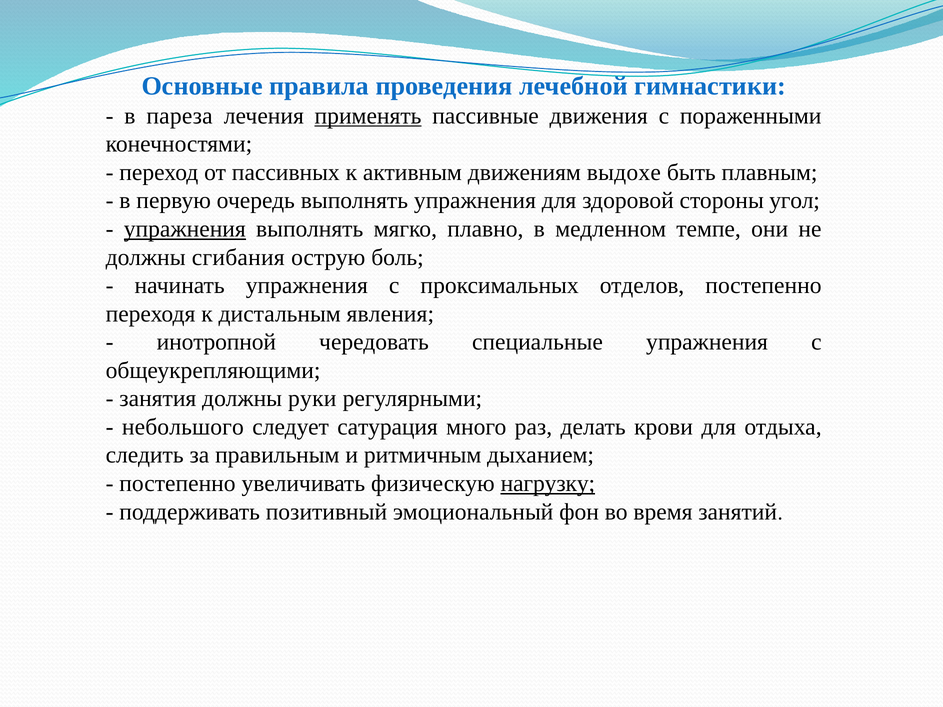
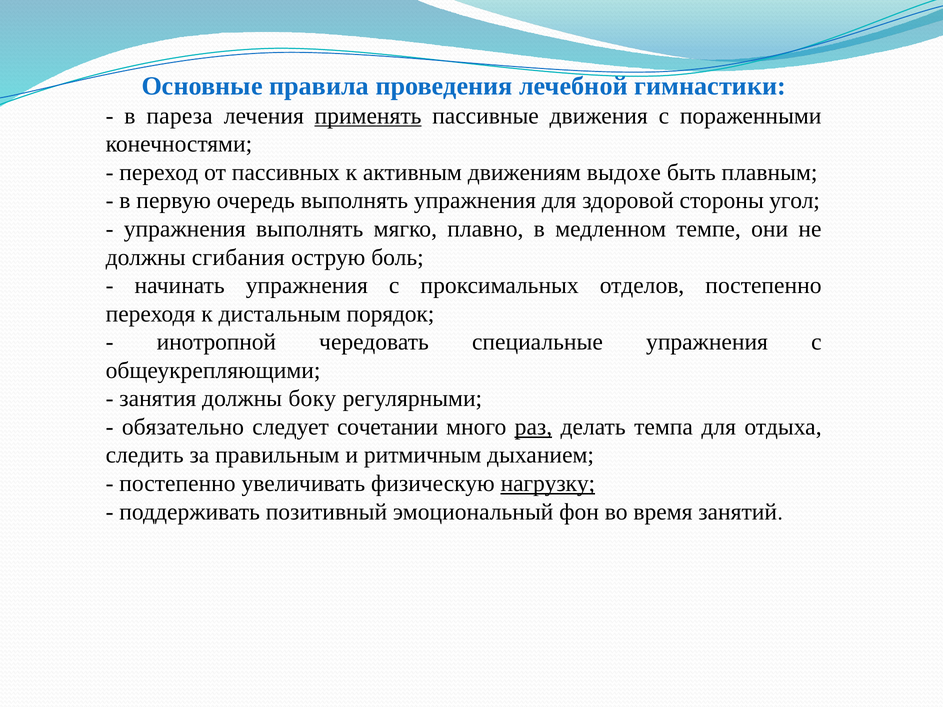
упражнения at (185, 229) underline: present -> none
явления: явления -> порядок
руки: руки -> боку
небольшого: небольшого -> обязательно
сатурация: сатурация -> сочетании
раз underline: none -> present
крови: крови -> темпа
